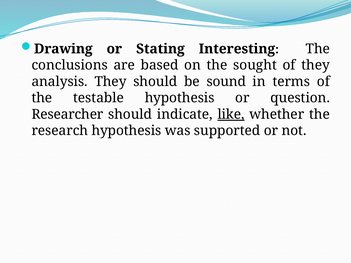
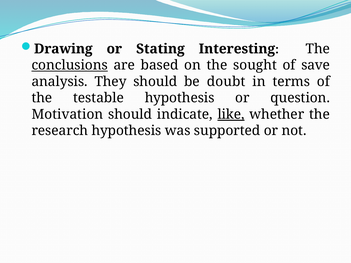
conclusions underline: none -> present
of they: they -> save
sound: sound -> doubt
Researcher: Researcher -> Motivation
